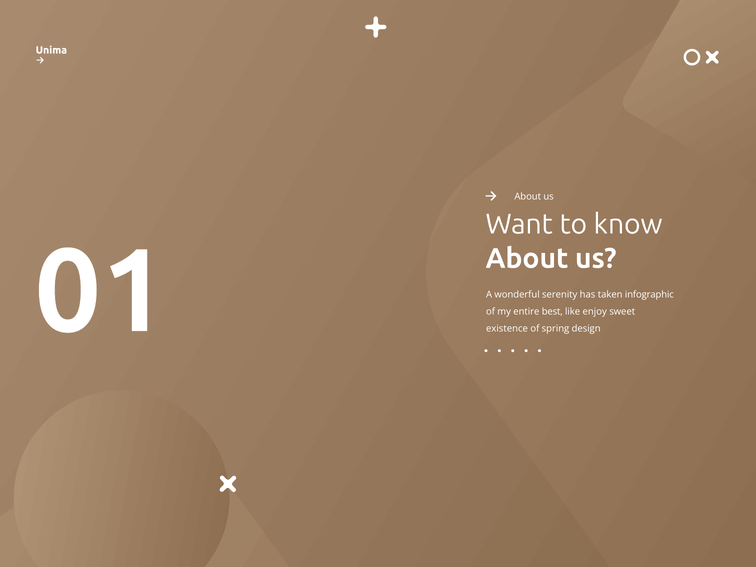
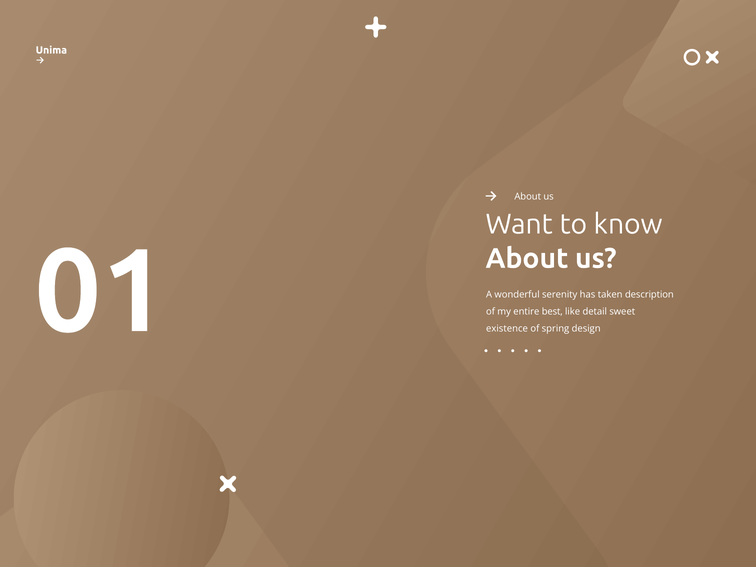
infographic: infographic -> description
enjoy: enjoy -> detail
